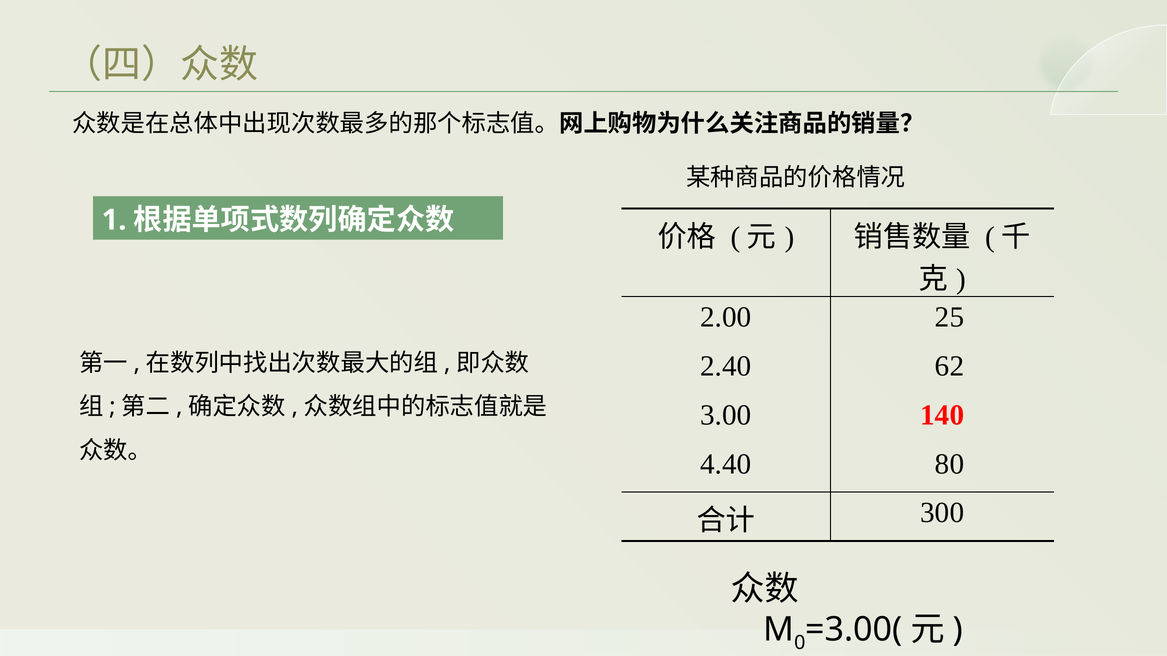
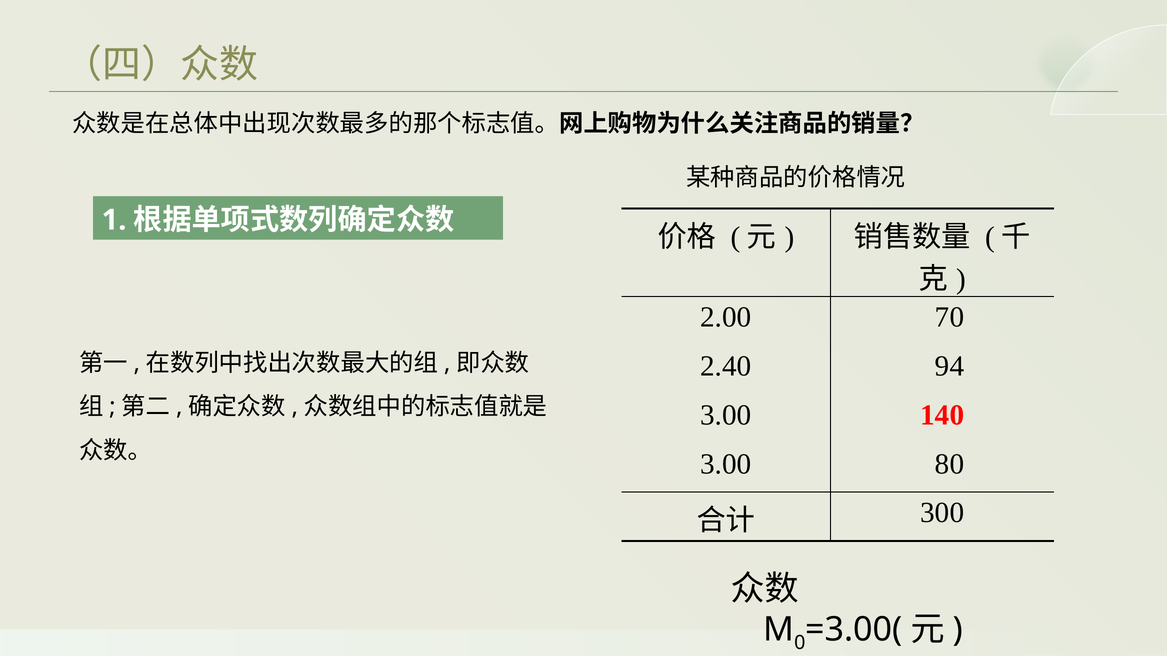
25: 25 -> 70
62: 62 -> 94
4.40 at (726, 464): 4.40 -> 3.00
